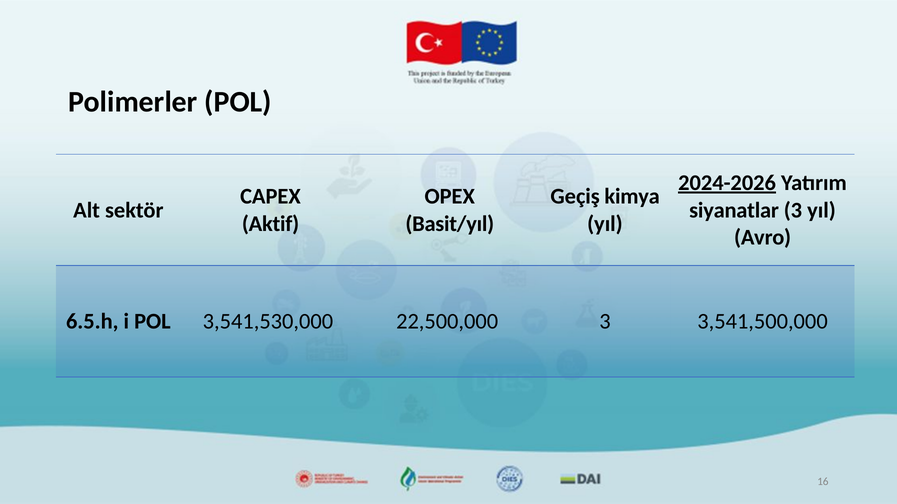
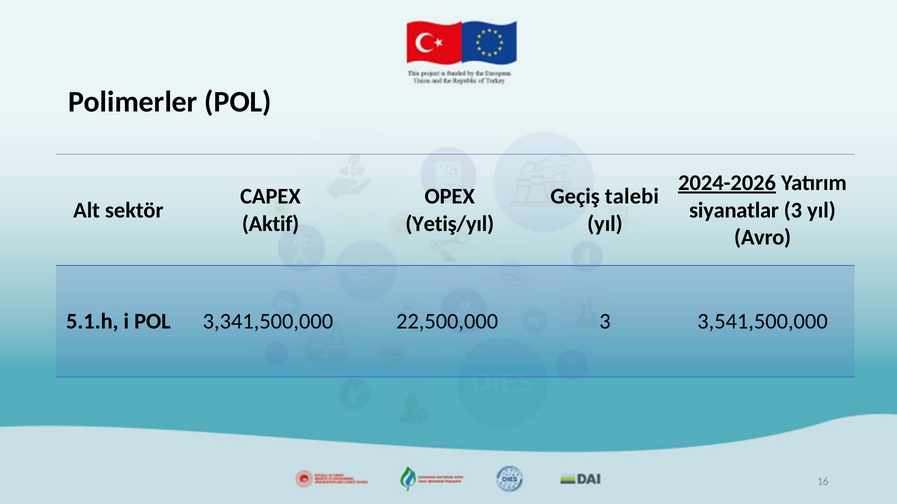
kimya: kimya -> talebi
Basit/yıl: Basit/yıl -> Yetiş/yıl
6.5.h: 6.5.h -> 5.1.h
3,541,530,000: 3,541,530,000 -> 3,341,500,000
